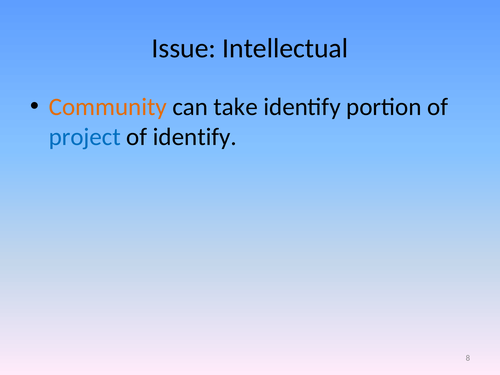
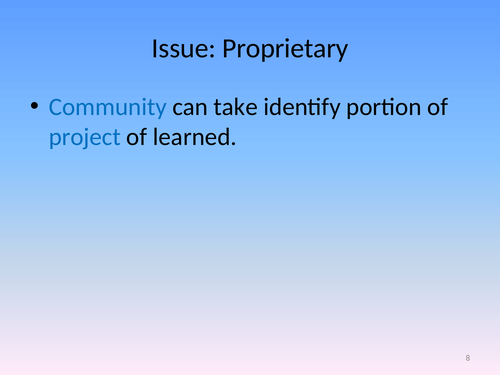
Intellectual: Intellectual -> Proprietary
Community colour: orange -> blue
of identify: identify -> learned
